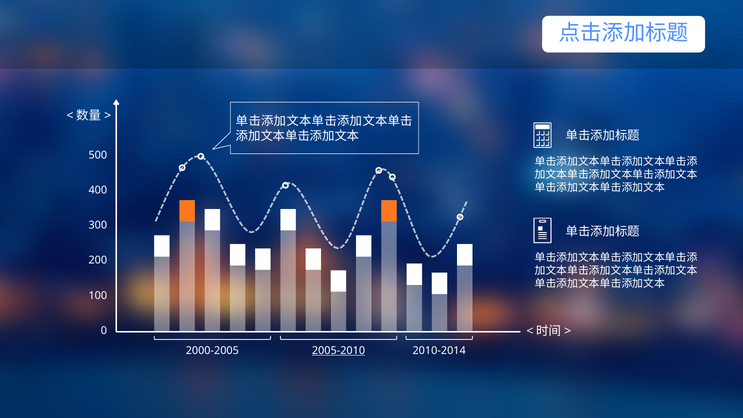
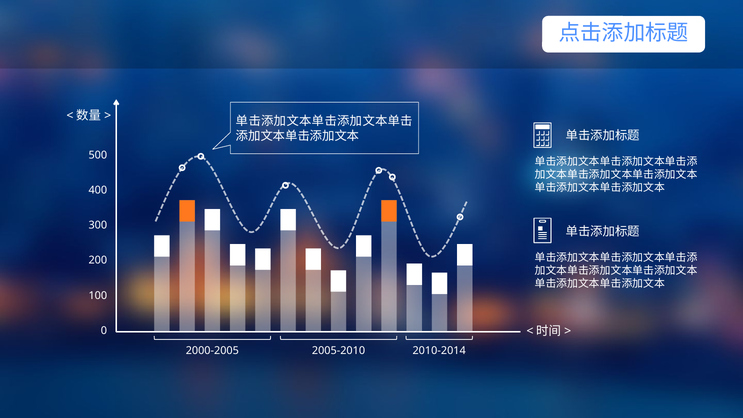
2005-2010 underline: present -> none
